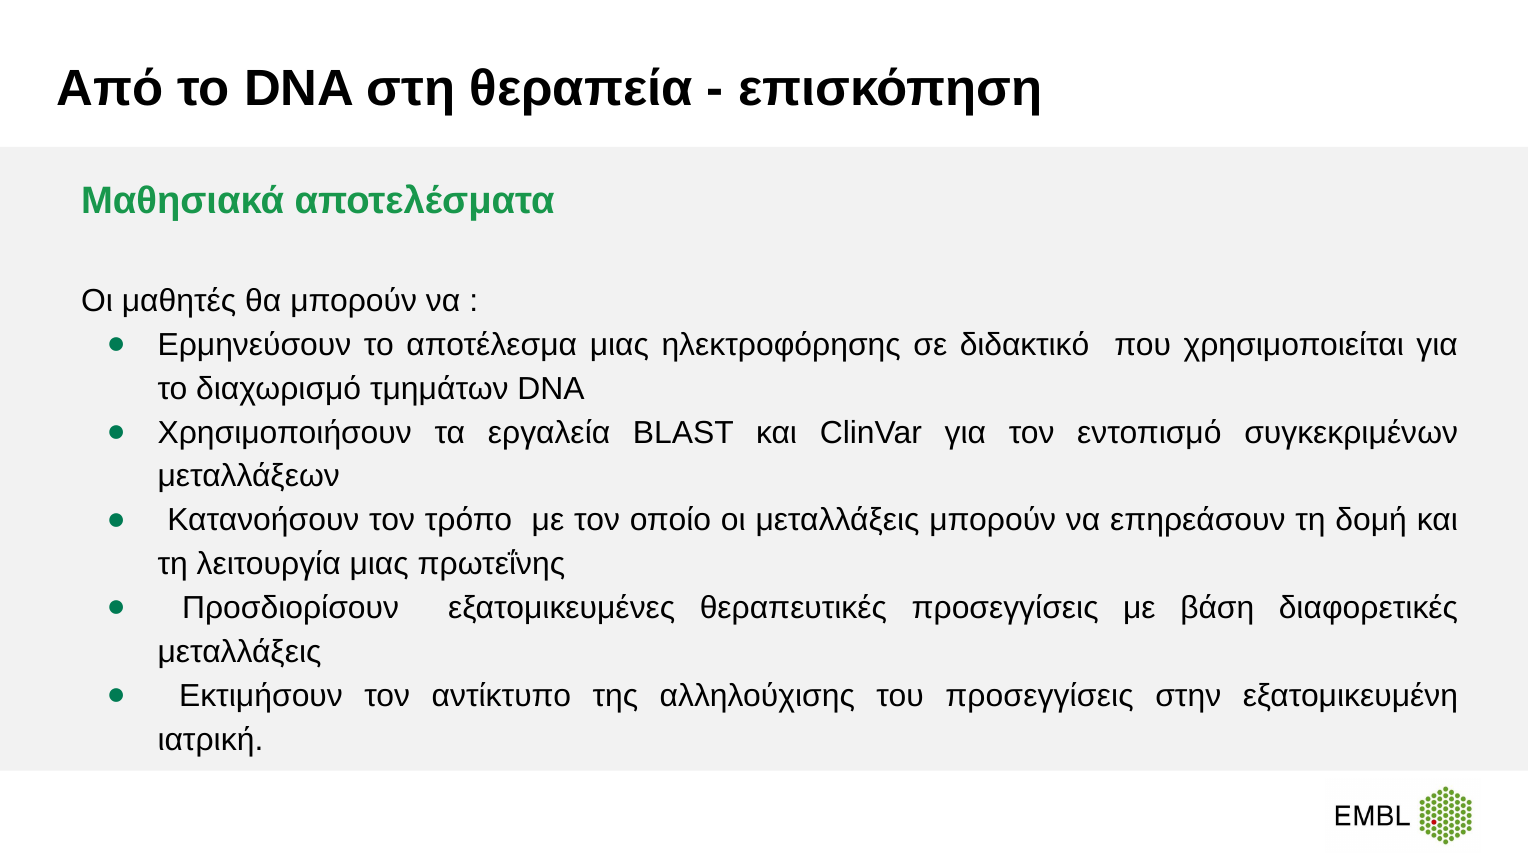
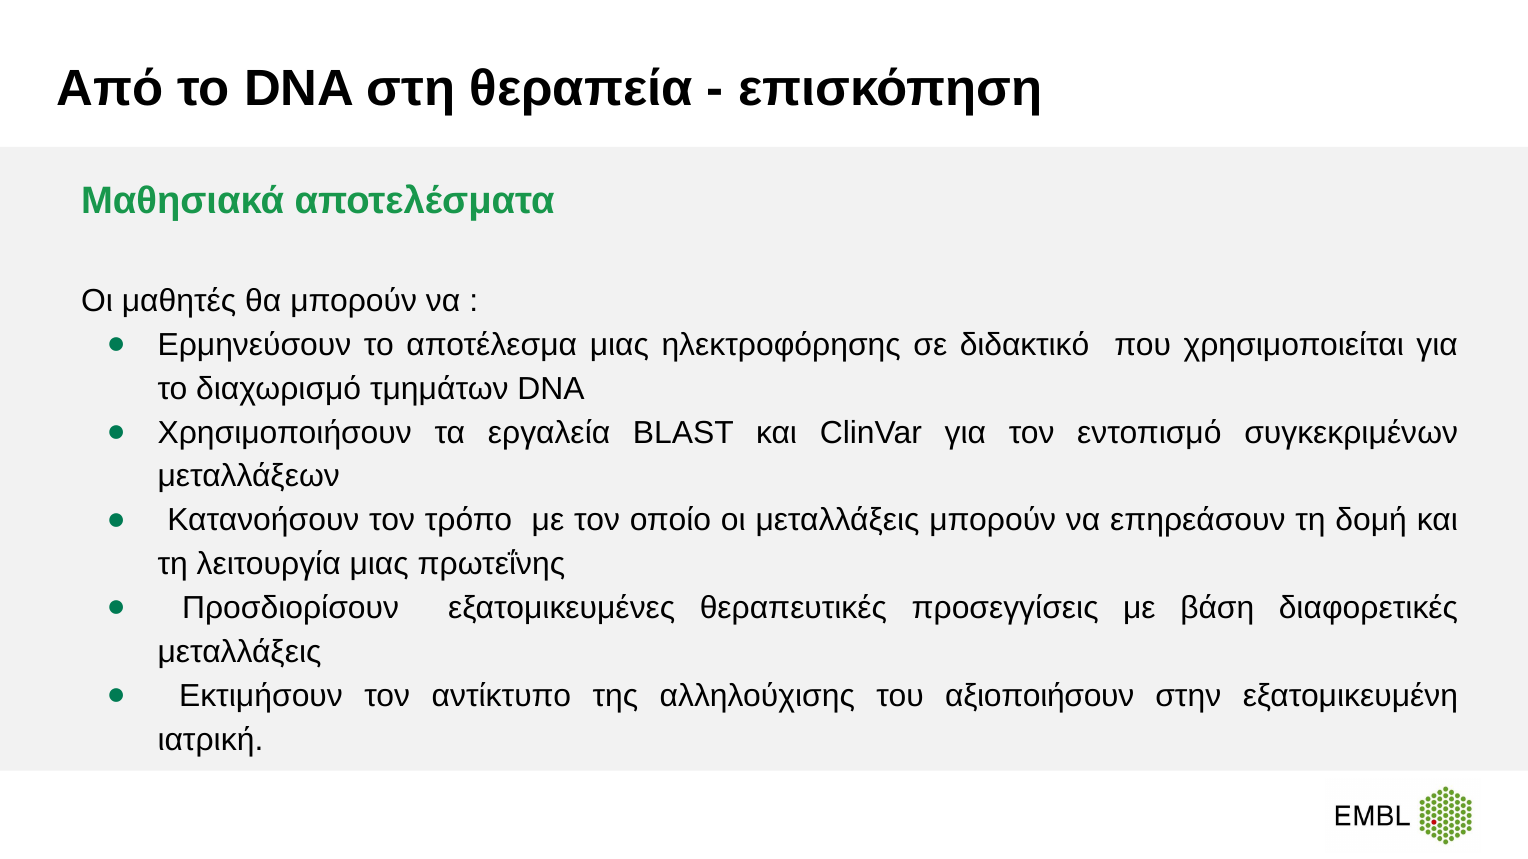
του προσεγγίσεις: προσεγγίσεις -> αξιοποιήσουν
